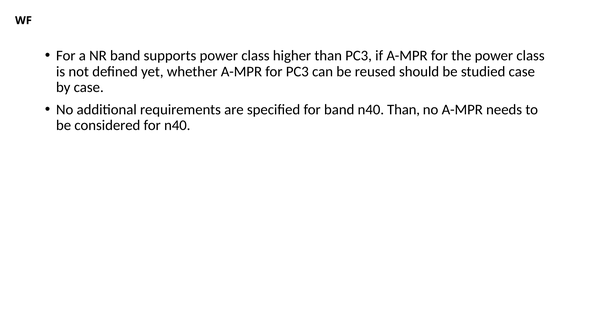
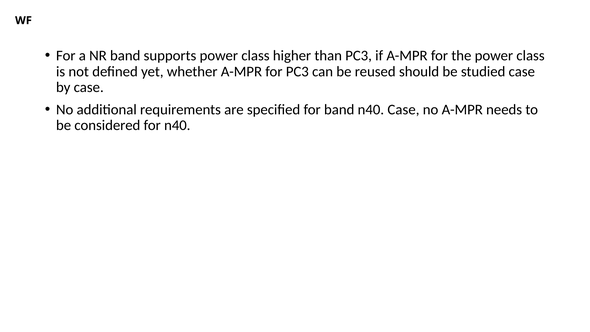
n40 Than: Than -> Case
